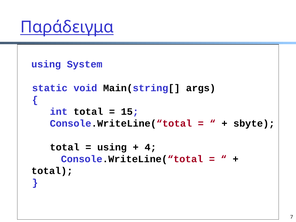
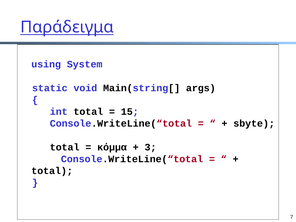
using at (112, 147): using -> κόμμα
4: 4 -> 3
